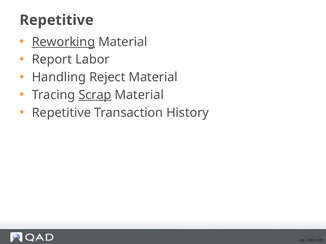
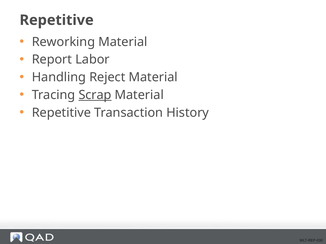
Reworking underline: present -> none
